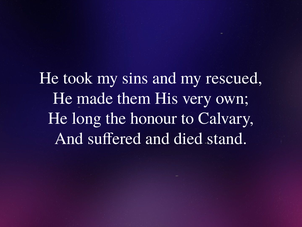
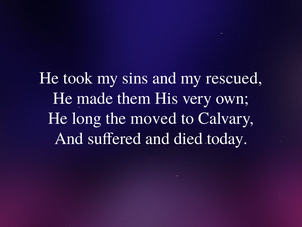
honour: honour -> moved
stand: stand -> today
